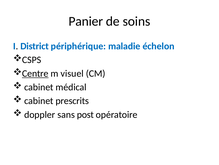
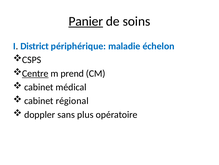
Panier underline: none -> present
visuel: visuel -> prend
prescrits: prescrits -> régional
post: post -> plus
